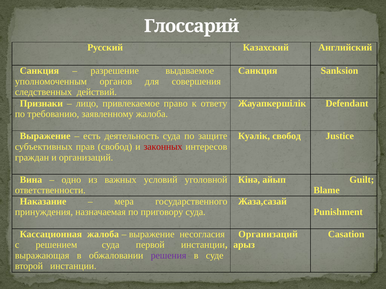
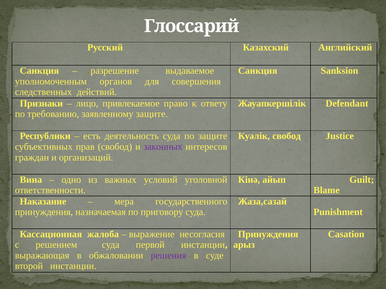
заявленному жалоба: жалоба -> защите
Выражение at (45, 136): Выражение -> Республики
законных colour: red -> purple
Организаций at (268, 234): Организаций -> Принуждения
